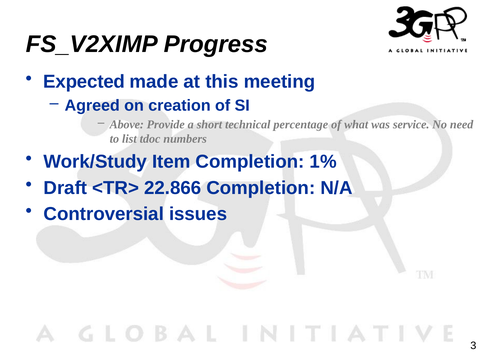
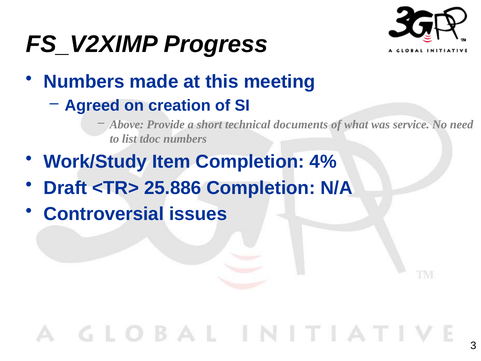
Expected at (84, 82): Expected -> Numbers
percentage: percentage -> documents
1%: 1% -> 4%
22.866: 22.866 -> 25.886
